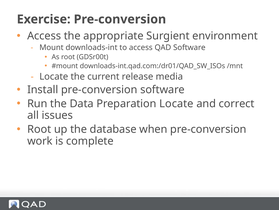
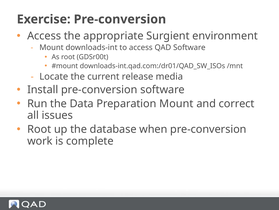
Preparation Locate: Locate -> Mount
